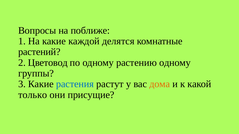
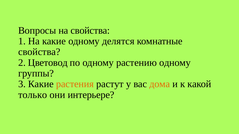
на поближе: поближе -> свойства
какие каждой: каждой -> одному
растений at (39, 52): растений -> свойства
растения colour: blue -> orange
присущие: присущие -> интерьере
